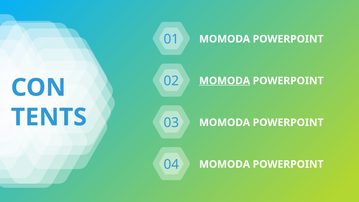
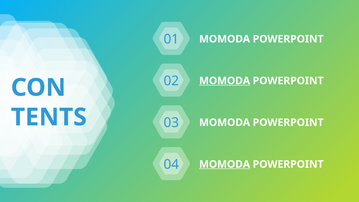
MOMODA at (225, 164) underline: none -> present
